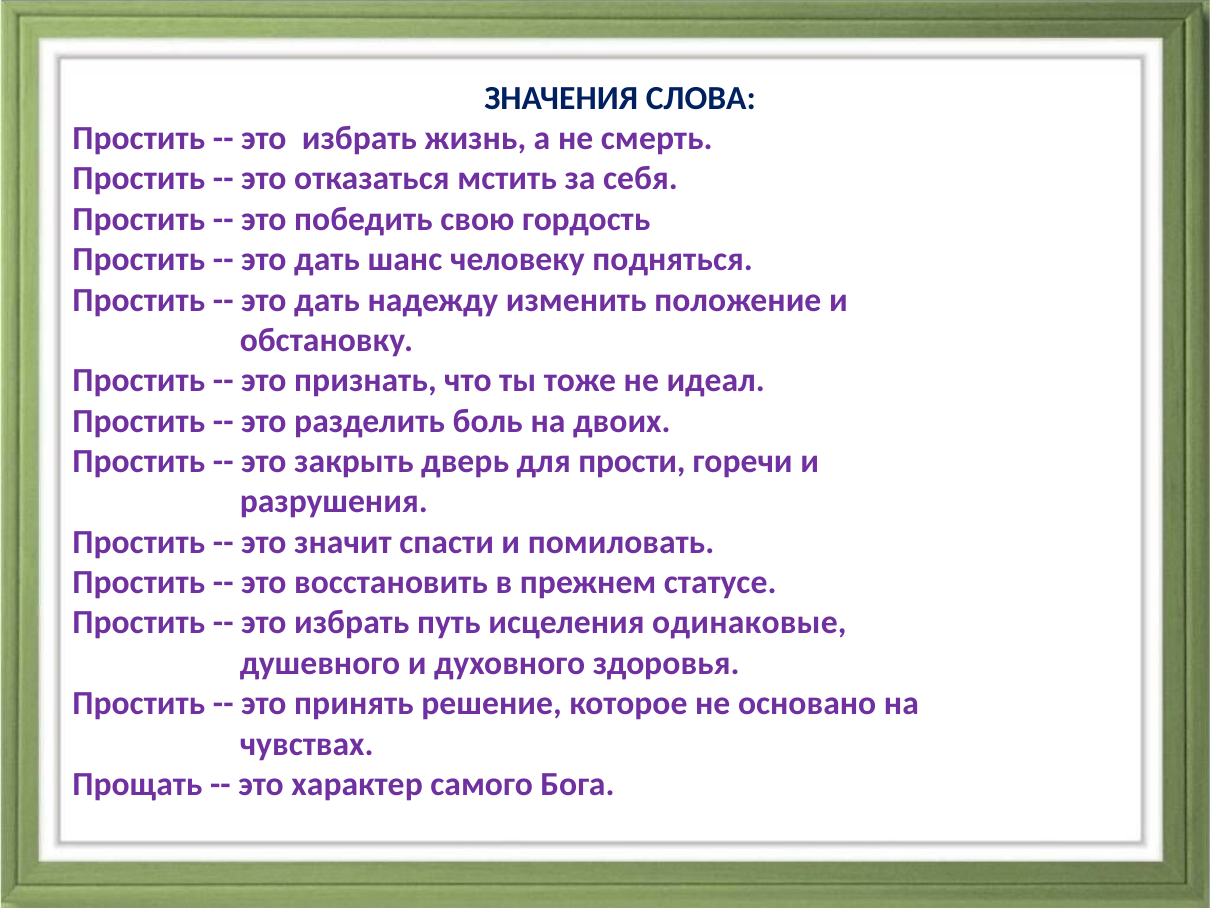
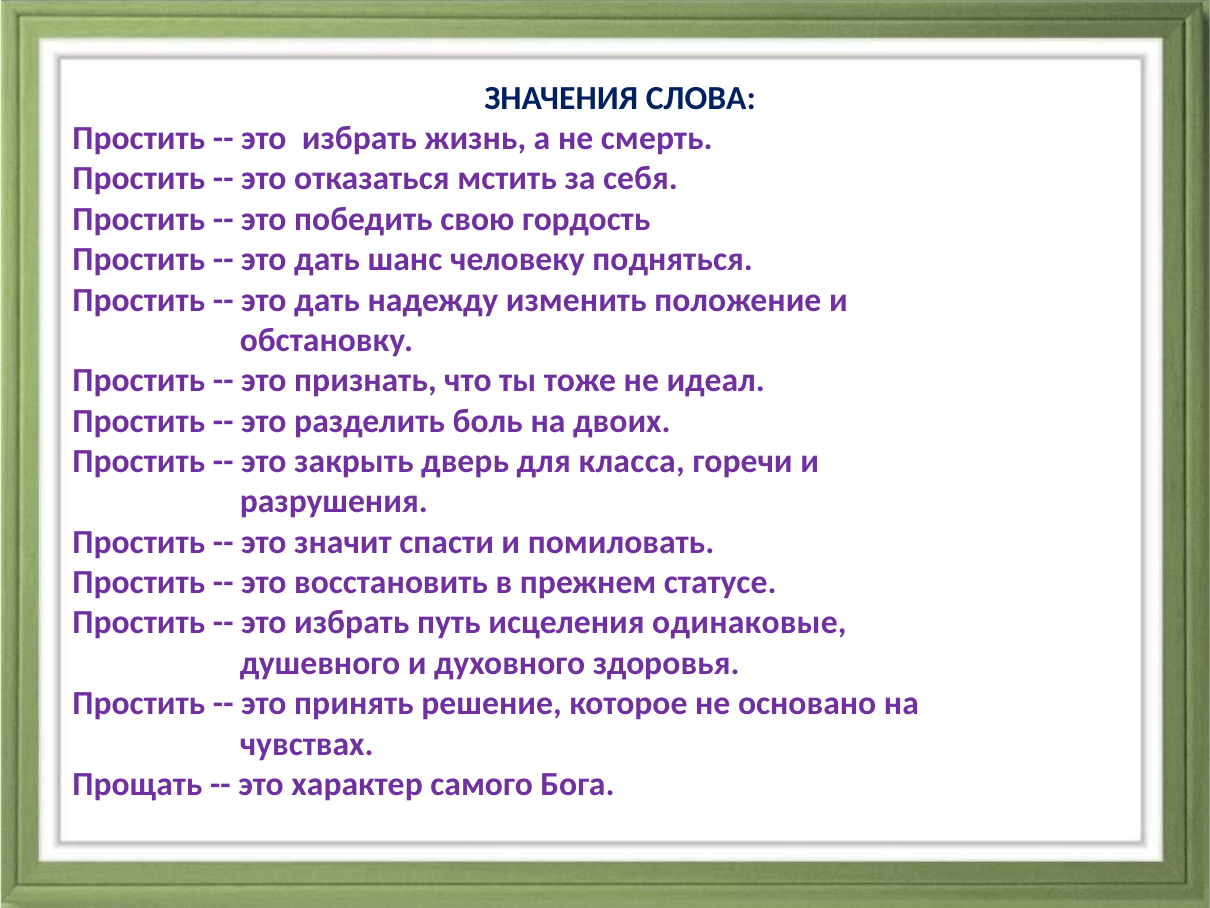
прости: прости -> класса
